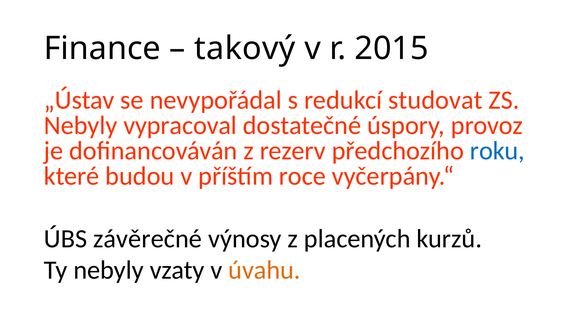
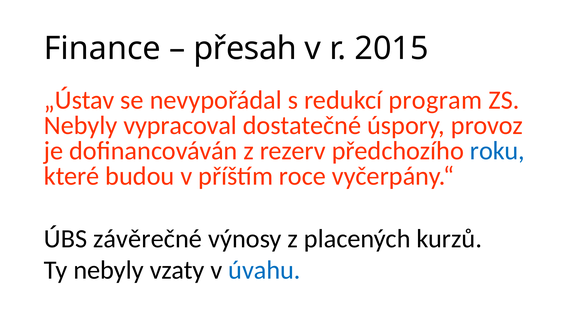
takový: takový -> přesah
studovat: studovat -> program
úvahu colour: orange -> blue
